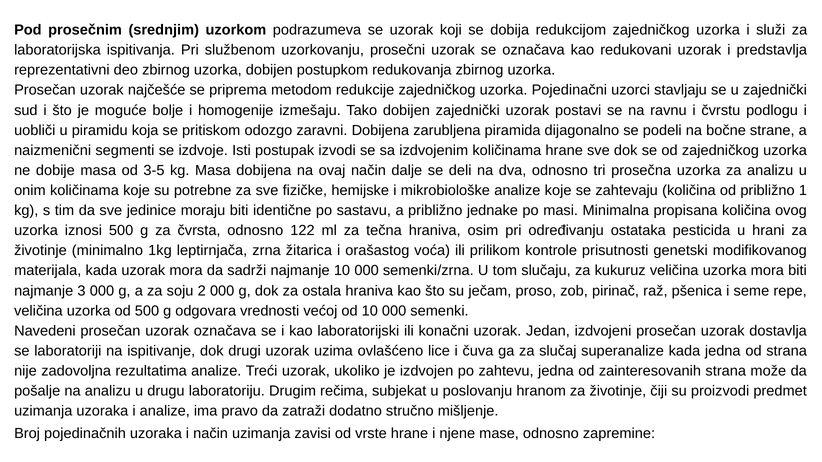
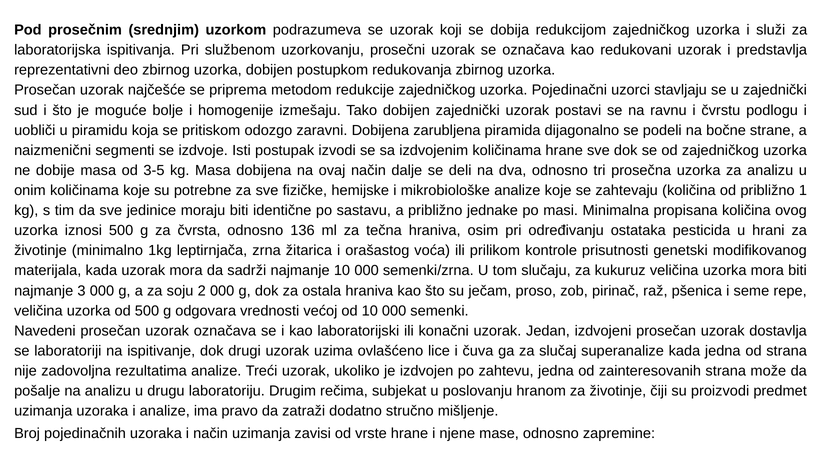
122: 122 -> 136
